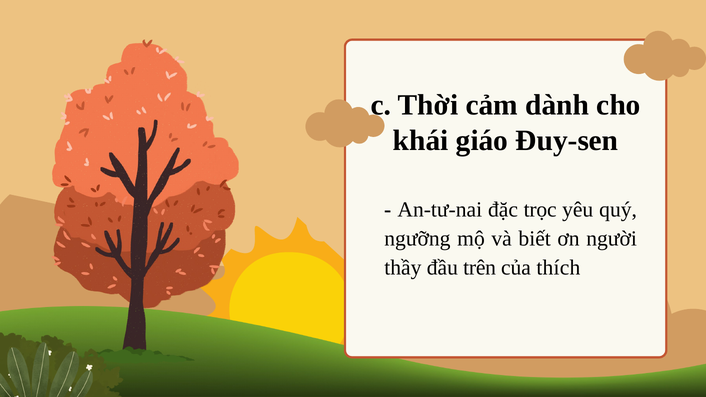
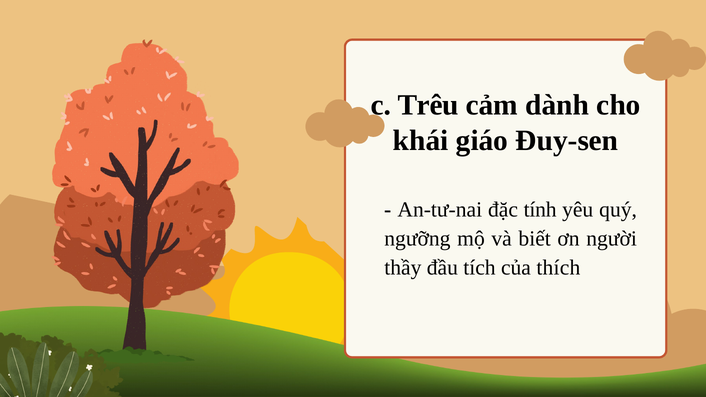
Thời: Thời -> Trêu
trọc: trọc -> tính
trên: trên -> tích
